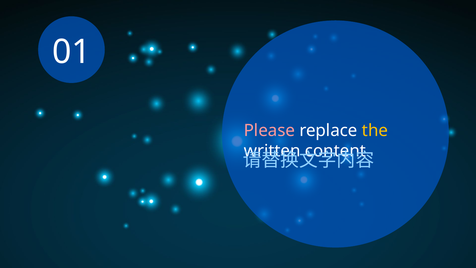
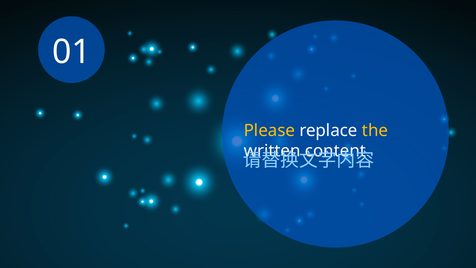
Please colour: pink -> yellow
